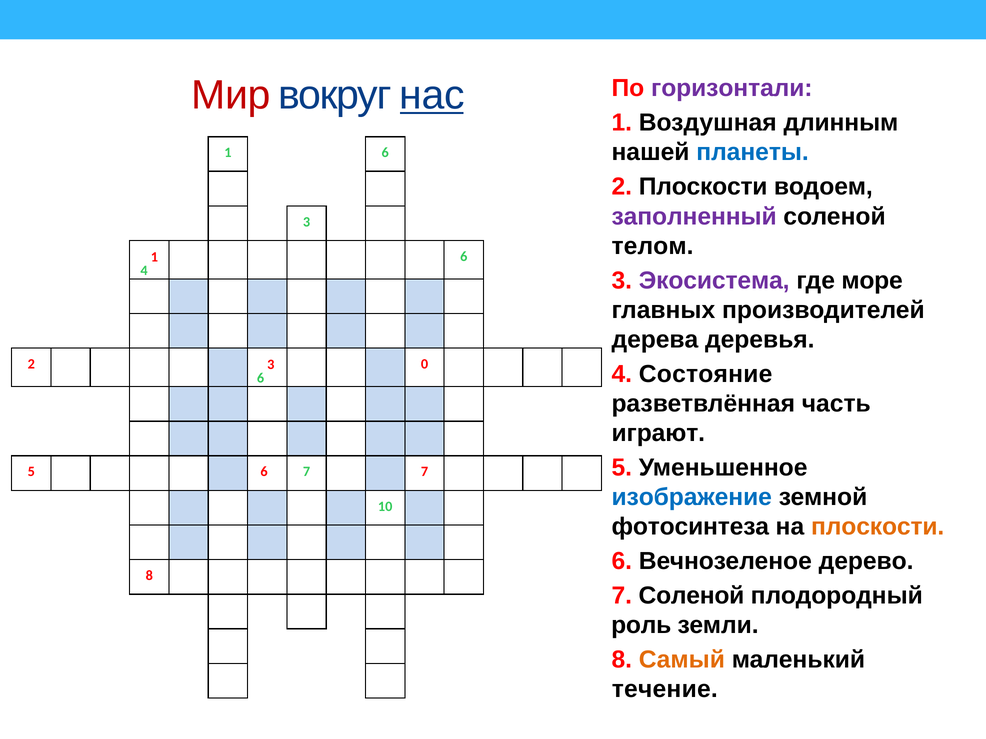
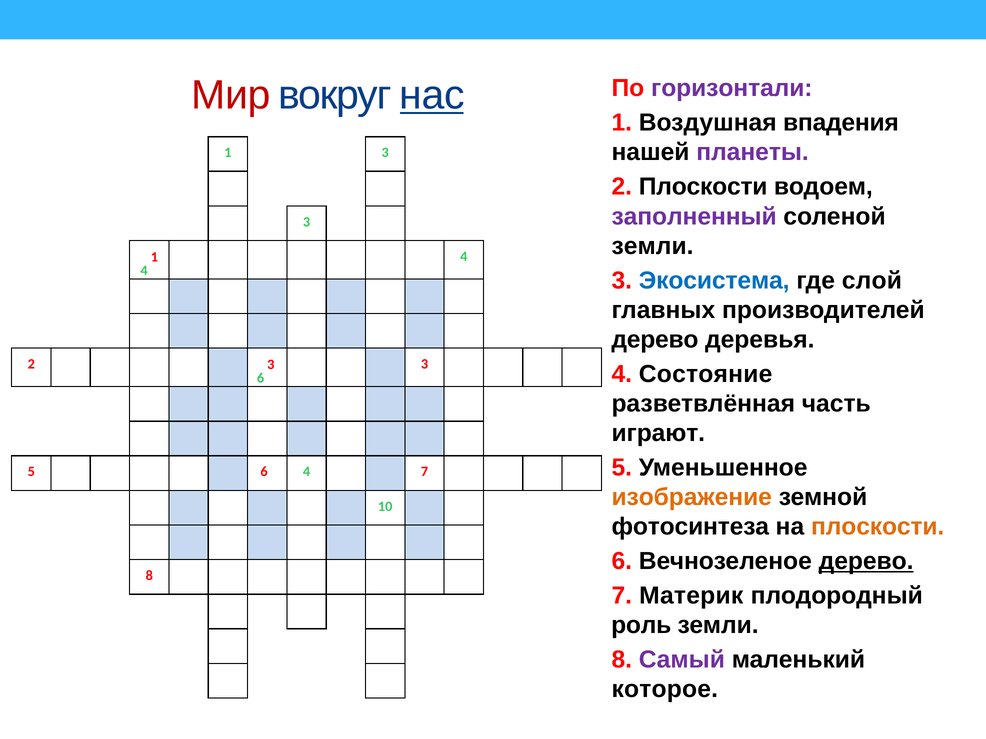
длинным: длинным -> впадения
планеты colour: blue -> purple
6 at (385, 153): 6 -> 3
телом at (653, 246): телом -> земли
6 at (464, 257): 6 -> 4
Экосистема colour: purple -> blue
море: море -> слой
дерева at (655, 340): дерева -> дерево
0 at (425, 364): 0 -> 3
6 7: 7 -> 4
изображение colour: blue -> orange
дерево at (866, 562) underline: none -> present
7 Соленой: Соленой -> Материк
Самый colour: orange -> purple
течение: течение -> которое
